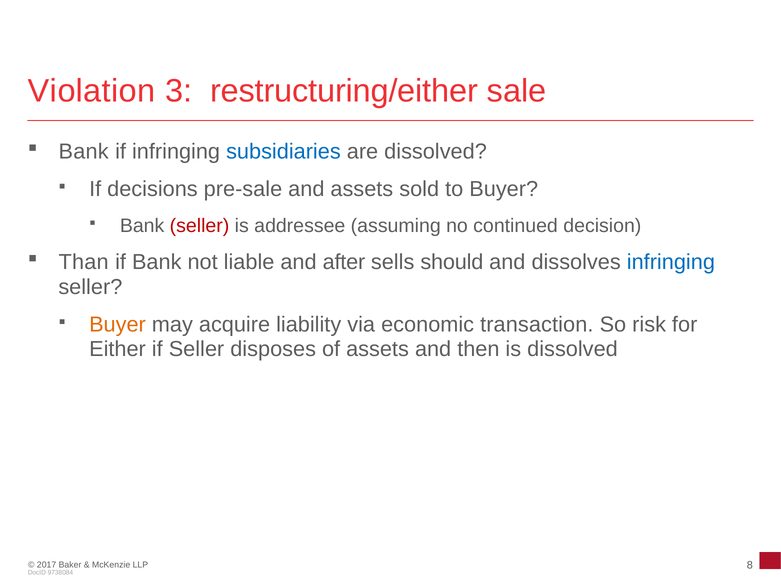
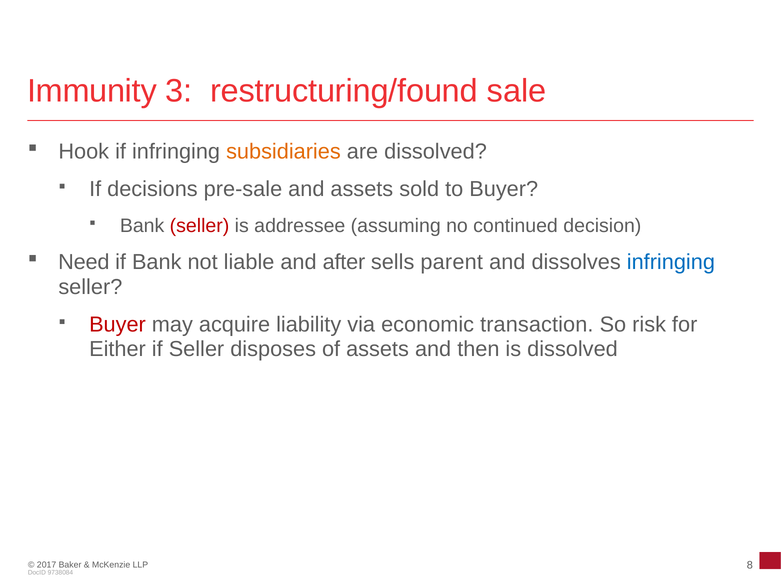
Violation: Violation -> Immunity
restructuring/either: restructuring/either -> restructuring/found
Bank at (84, 152): Bank -> Hook
subsidiaries colour: blue -> orange
Than: Than -> Need
should: should -> parent
Buyer at (118, 325) colour: orange -> red
